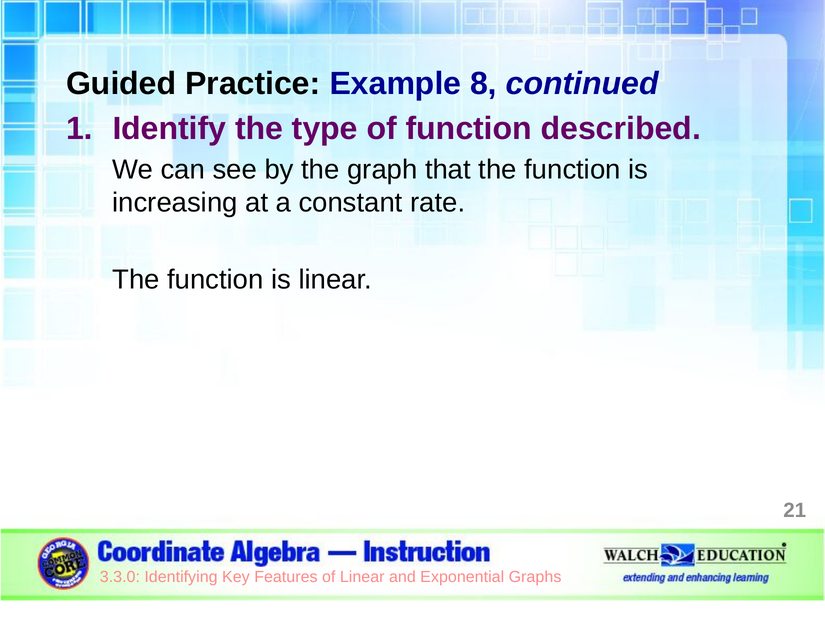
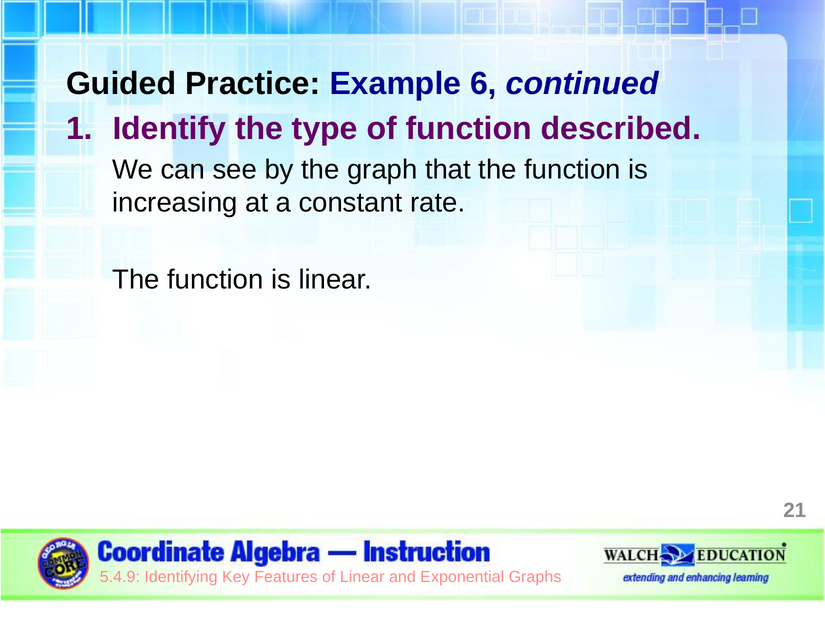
8: 8 -> 6
3.3.0: 3.3.0 -> 5.4.9
